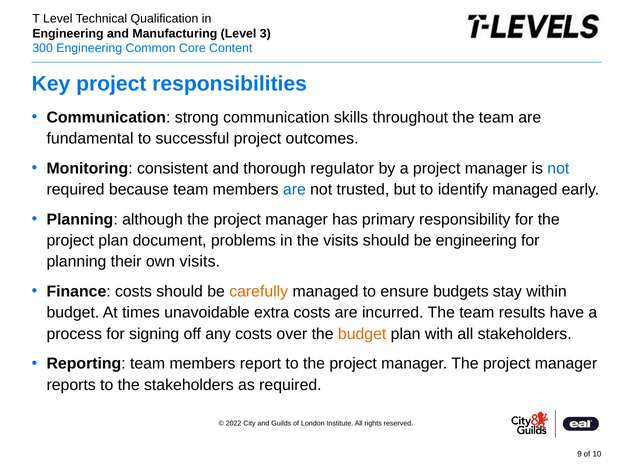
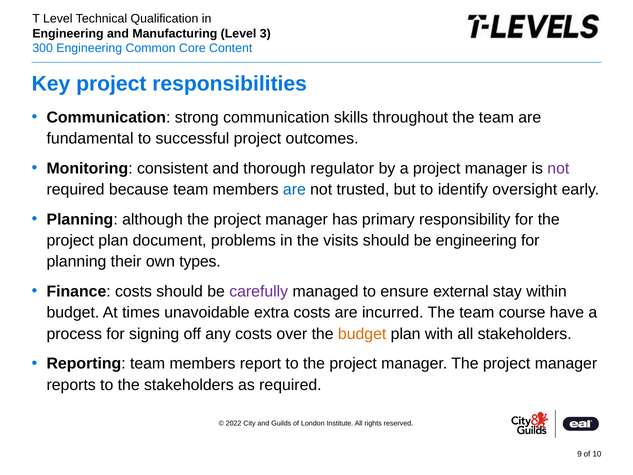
not at (558, 168) colour: blue -> purple
identify managed: managed -> oversight
own visits: visits -> types
carefully colour: orange -> purple
budgets: budgets -> external
results: results -> course
